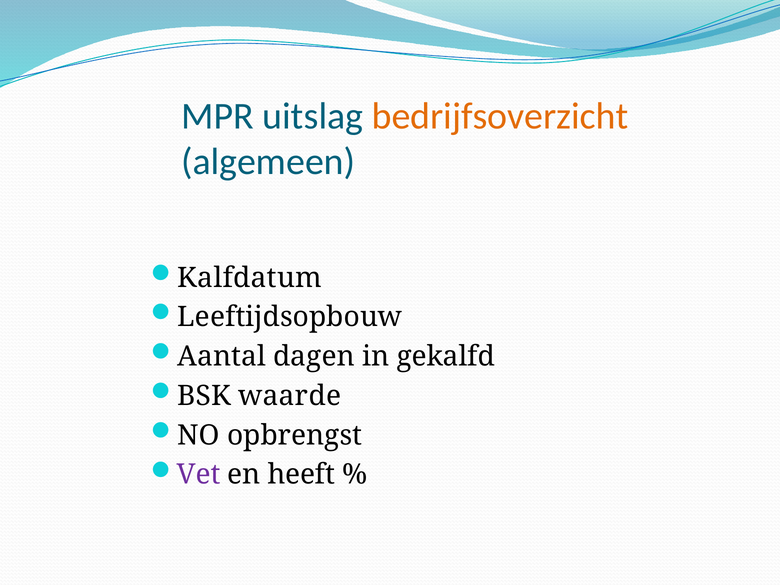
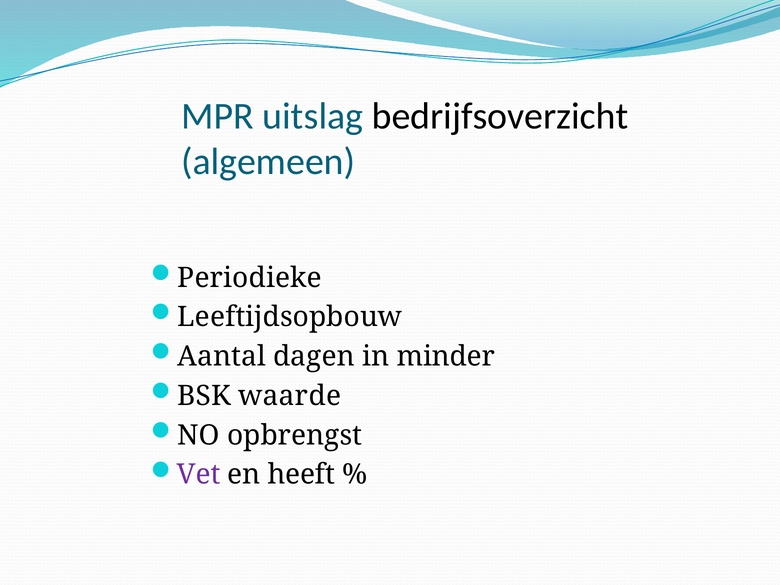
bedrijfsoverzicht colour: orange -> black
Kalfdatum: Kalfdatum -> Periodieke
gekalfd: gekalfd -> minder
